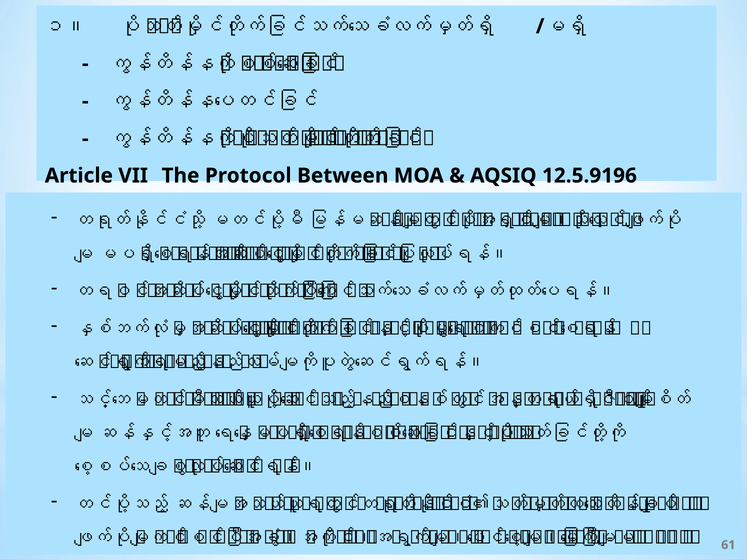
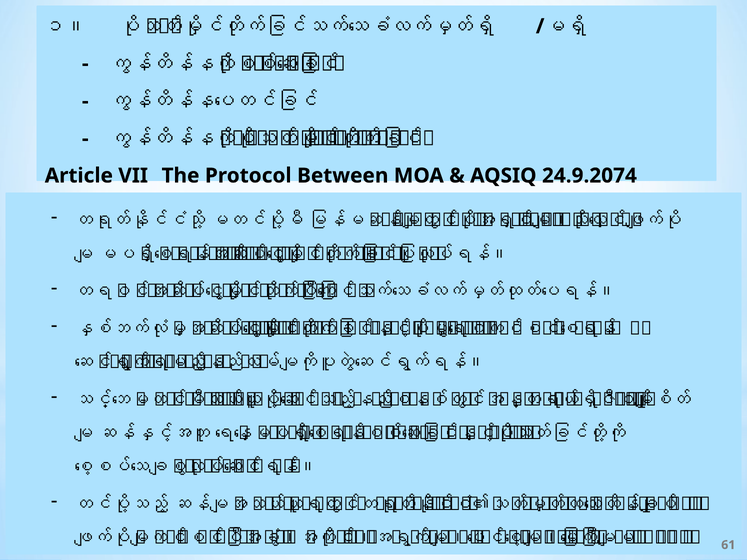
12.5.9196: 12.5.9196 -> 24.9.2074
